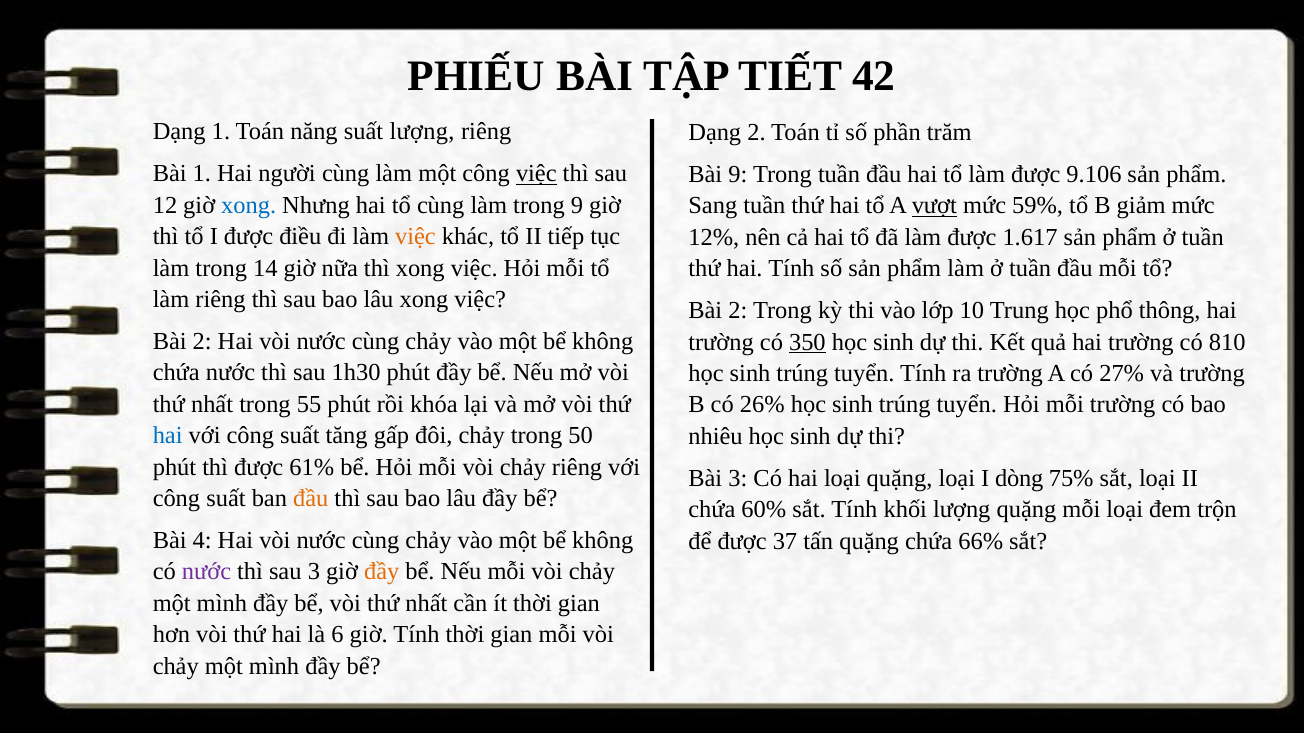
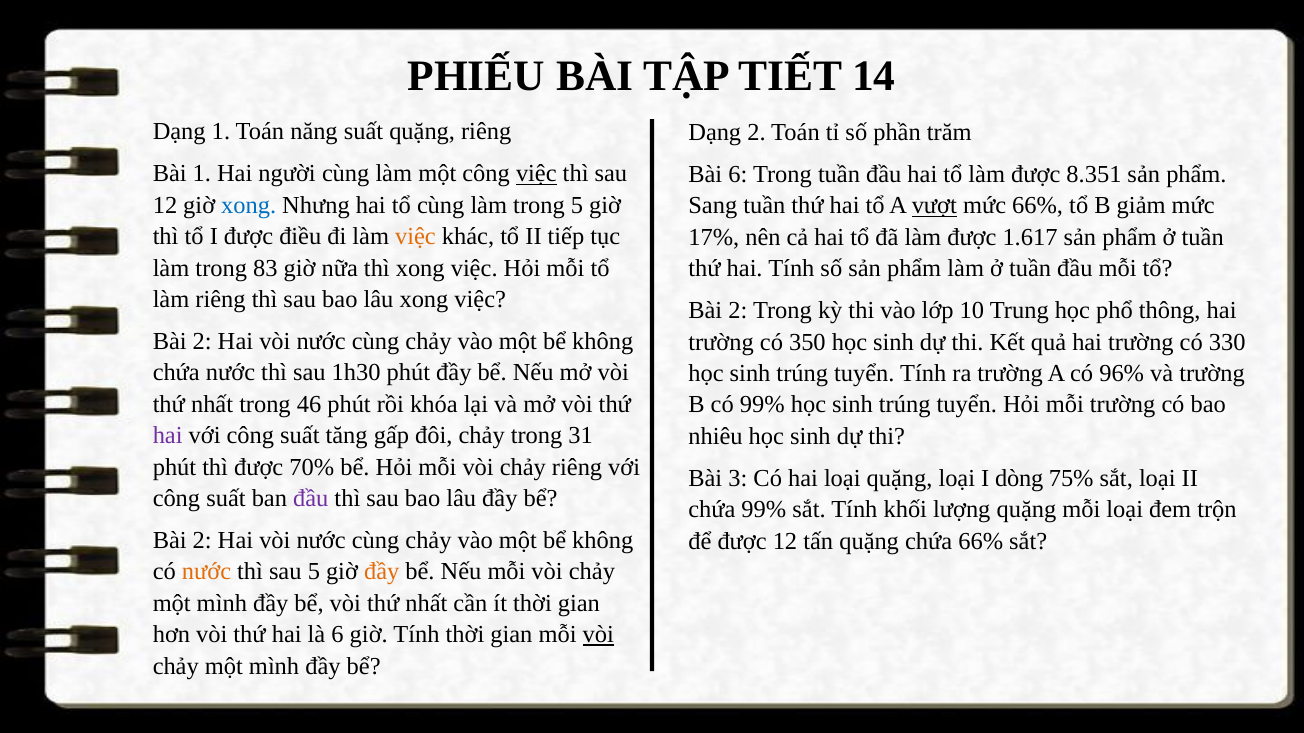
42: 42 -> 14
suất lượng: lượng -> quặng
Bài 9: 9 -> 6
9.106: 9.106 -> 8.351
trong 9: 9 -> 5
mức 59%: 59% -> 66%
12%: 12% -> 17%
14: 14 -> 83
350 underline: present -> none
810: 810 -> 330
27%: 27% -> 96%
55: 55 -> 46
có 26%: 26% -> 99%
hai at (168, 436) colour: blue -> purple
50: 50 -> 31
61%: 61% -> 70%
đầu at (311, 499) colour: orange -> purple
chứa 60%: 60% -> 99%
4 at (202, 541): 4 -> 2
được 37: 37 -> 12
nước at (207, 572) colour: purple -> orange
sau 3: 3 -> 5
vòi at (598, 635) underline: none -> present
